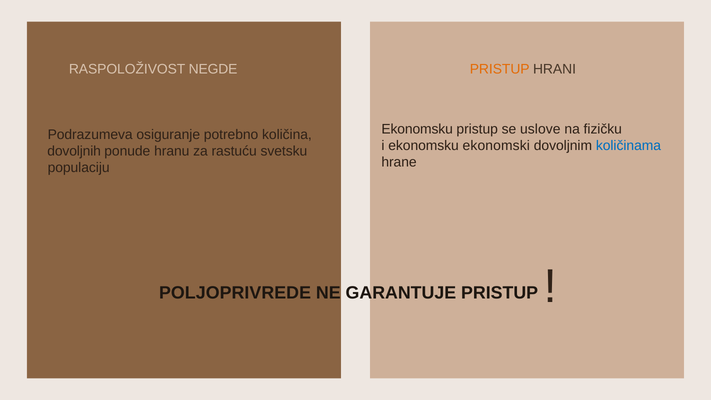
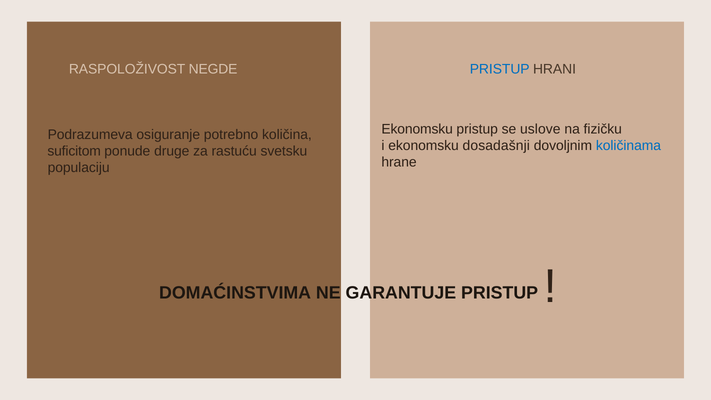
PRISTUP at (500, 69) colour: orange -> blue
ekonomski: ekonomski -> dosadašnji
dovoljnih: dovoljnih -> suficitom
hranu: hranu -> druge
POLJOPRIVREDE: POLJOPRIVREDE -> DOMAĆINSTVIMA
